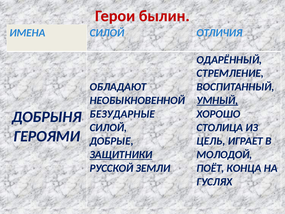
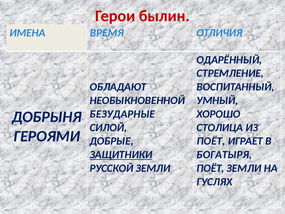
ИМЕНА СИЛОЙ: СИЛОЙ -> ВРЕМЯ
УМНЫЙ underline: present -> none
ЦЕЛЬ at (211, 141): ЦЕЛЬ -> ПОЁТ
МОЛОДОЙ: МОЛОДОЙ -> БОГАТЫРЯ
ПОЁТ КОНЦА: КОНЦА -> ЗЕМЛИ
